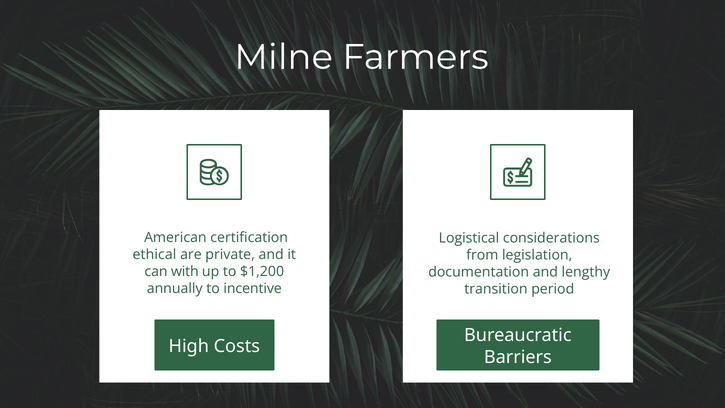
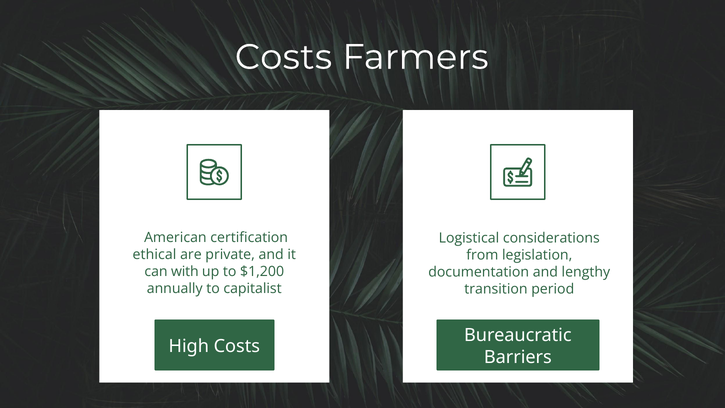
Milne at (284, 57): Milne -> Costs
incentive: incentive -> capitalist
